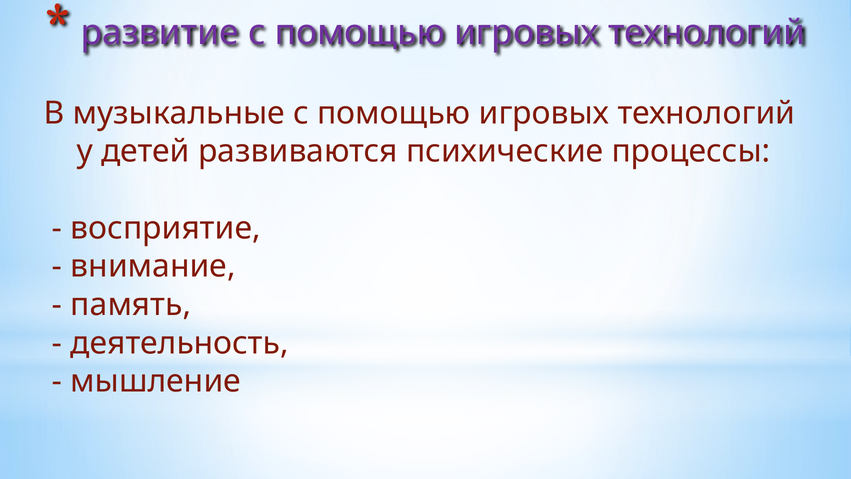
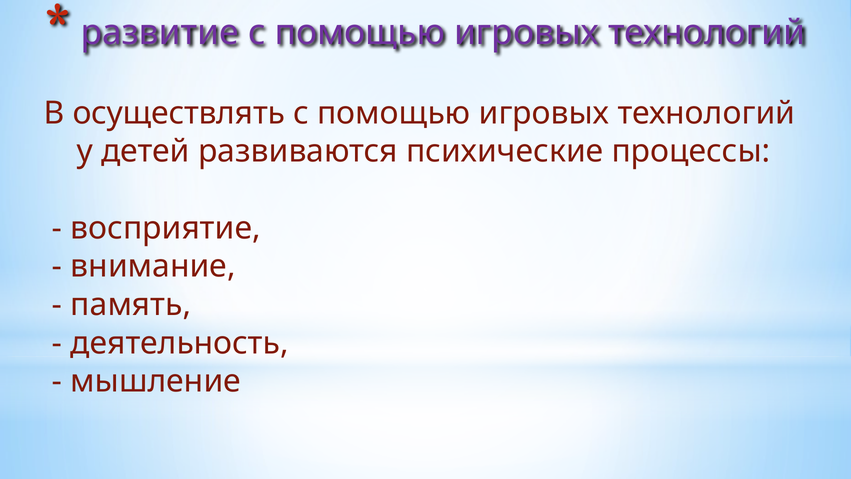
музыкальные: музыкальные -> осуществлять
